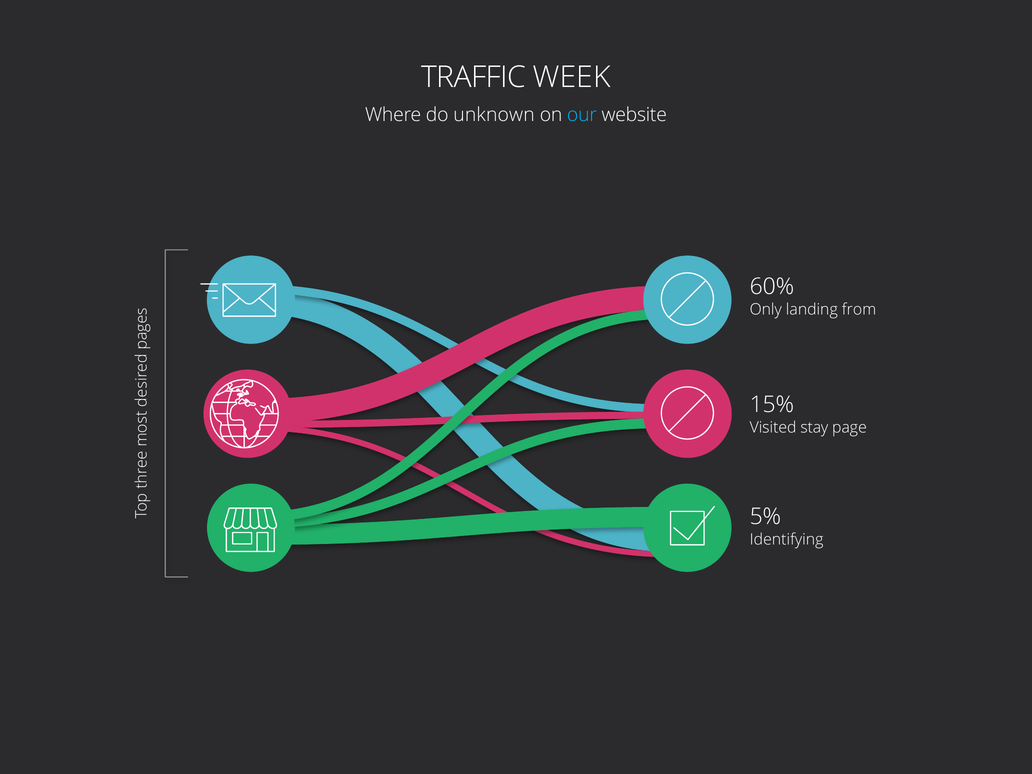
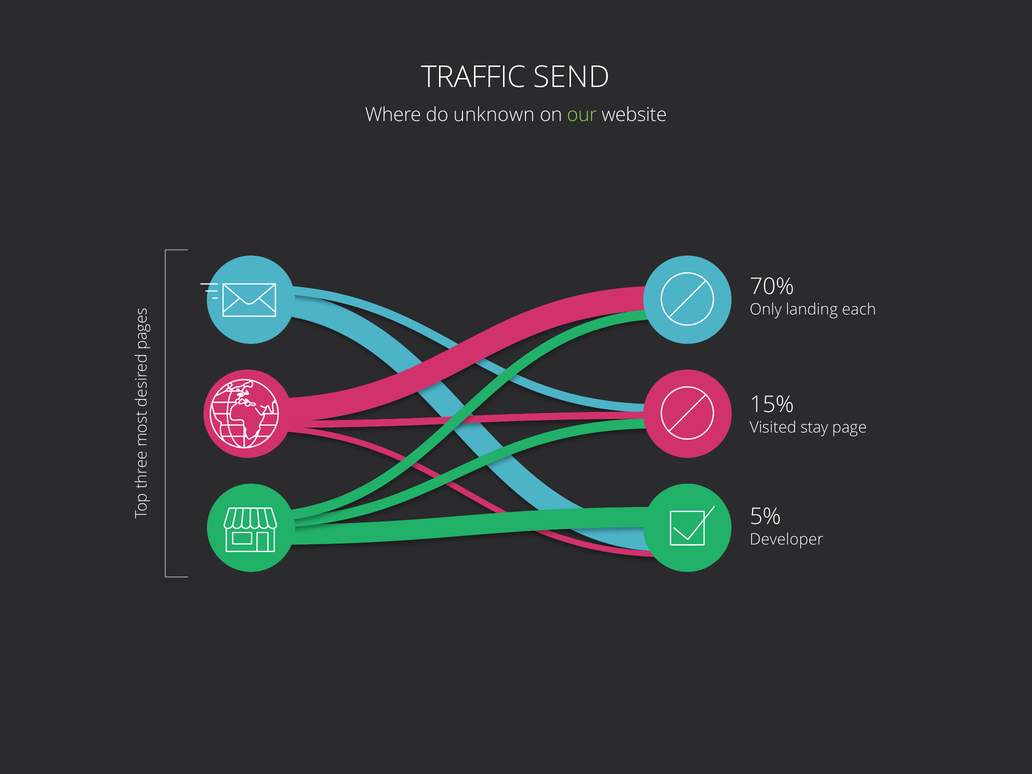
WEEK: WEEK -> SEND
our colour: light blue -> light green
60%: 60% -> 70%
from: from -> each
Identifying: Identifying -> Developer
